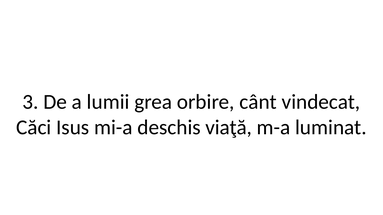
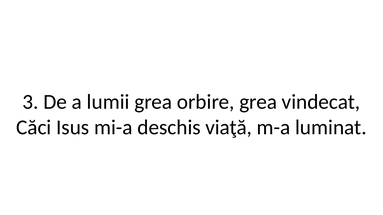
orbire cânt: cânt -> grea
